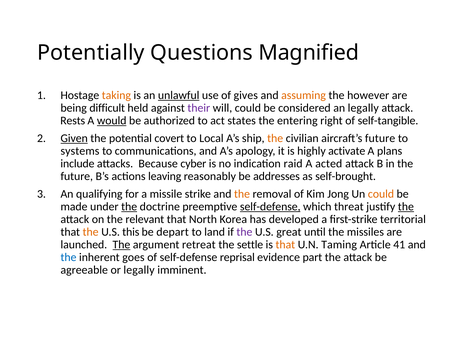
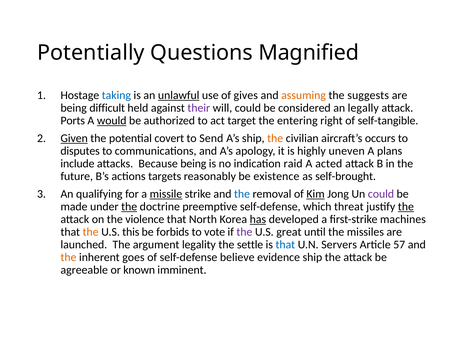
taking colour: orange -> blue
however: however -> suggests
Rests: Rests -> Ports
states: states -> target
Local: Local -> Send
aircraft’s future: future -> occurs
systems: systems -> disputes
activate: activate -> uneven
Because cyber: cyber -> being
leaving: leaving -> targets
addresses: addresses -> existence
missile underline: none -> present
the at (242, 194) colour: orange -> blue
Kim underline: none -> present
could at (381, 194) colour: orange -> purple
self-defense at (270, 207) underline: present -> none
relevant: relevant -> violence
has underline: none -> present
territorial: territorial -> machines
depart: depart -> forbids
land: land -> vote
The at (121, 245) underline: present -> none
retreat: retreat -> legality
that at (285, 245) colour: orange -> blue
Taming: Taming -> Servers
41: 41 -> 57
the at (68, 258) colour: blue -> orange
reprisal: reprisal -> believe
evidence part: part -> ship
or legally: legally -> known
